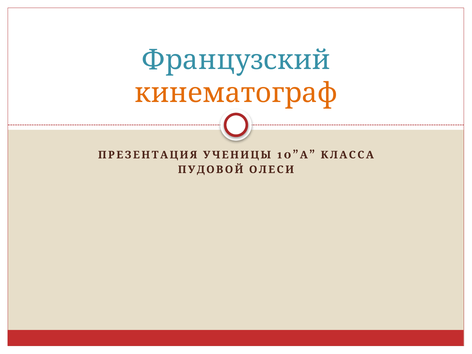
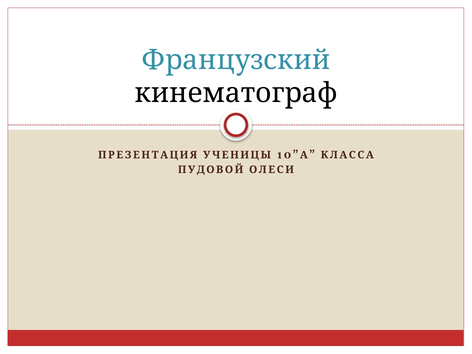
кинематограф colour: orange -> black
